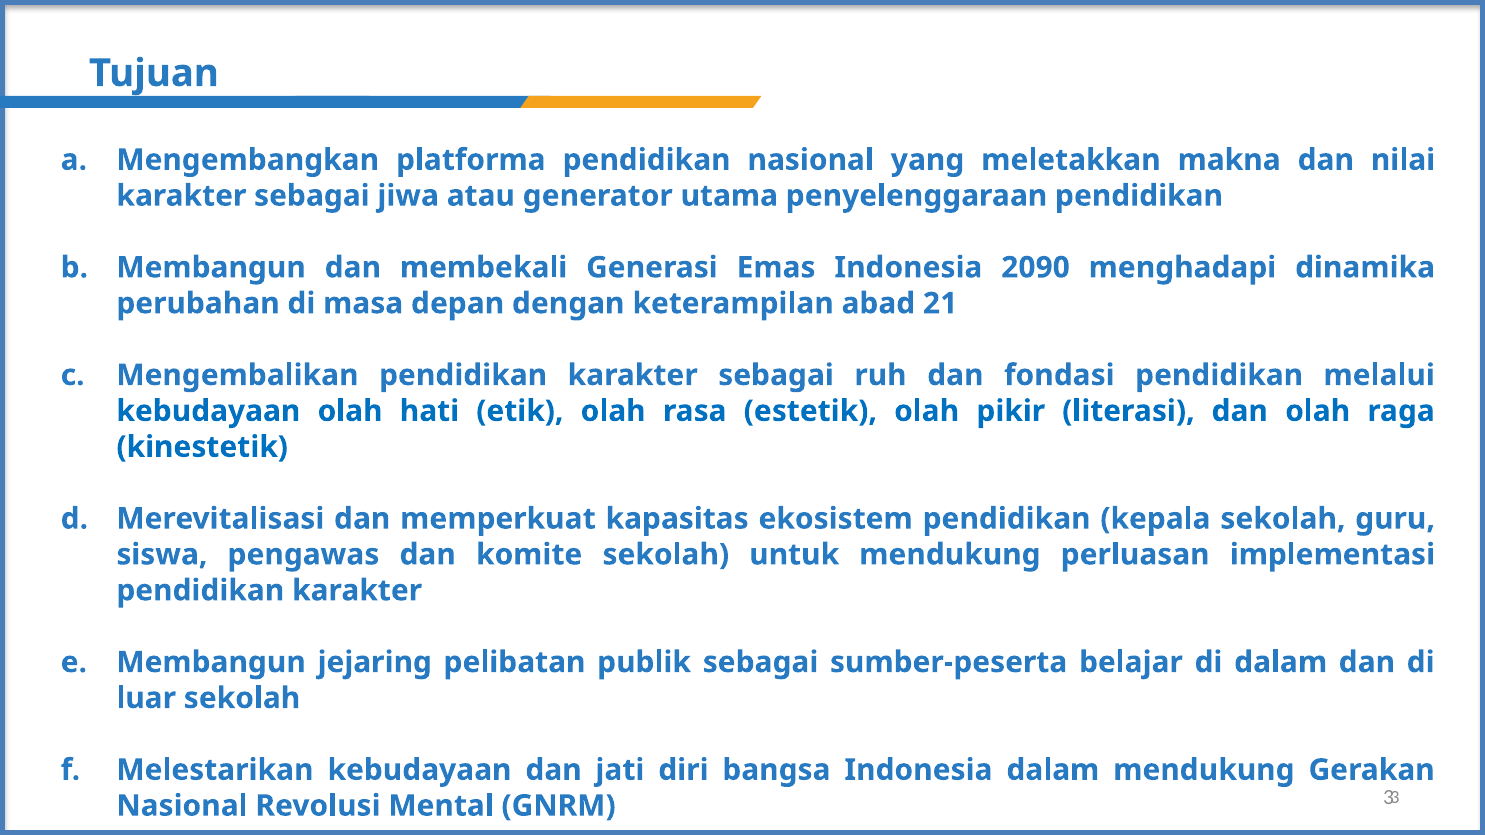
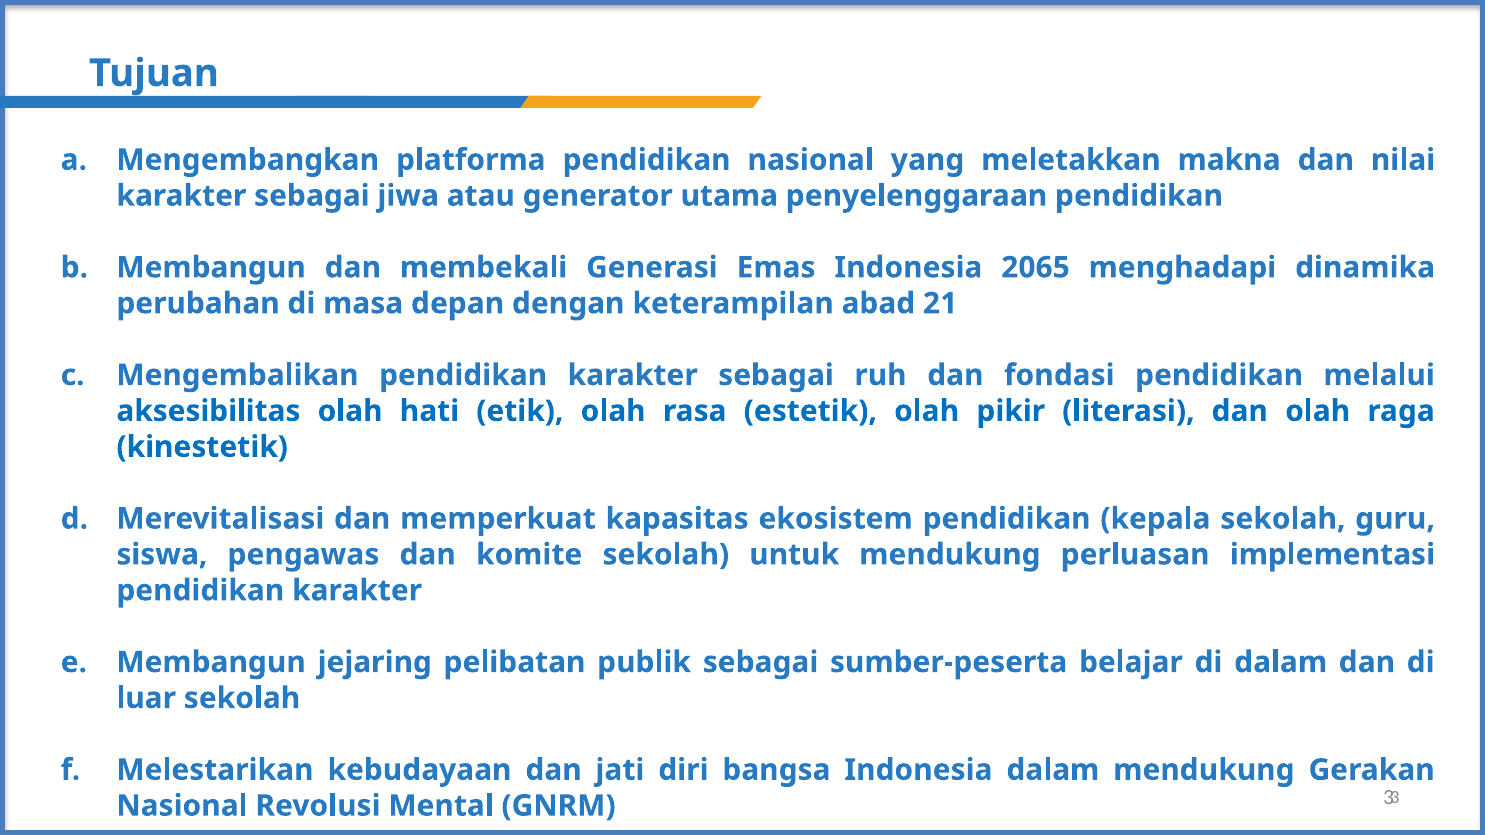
2090: 2090 -> 2065
kebudayaan at (208, 411): kebudayaan -> aksesibilitas
